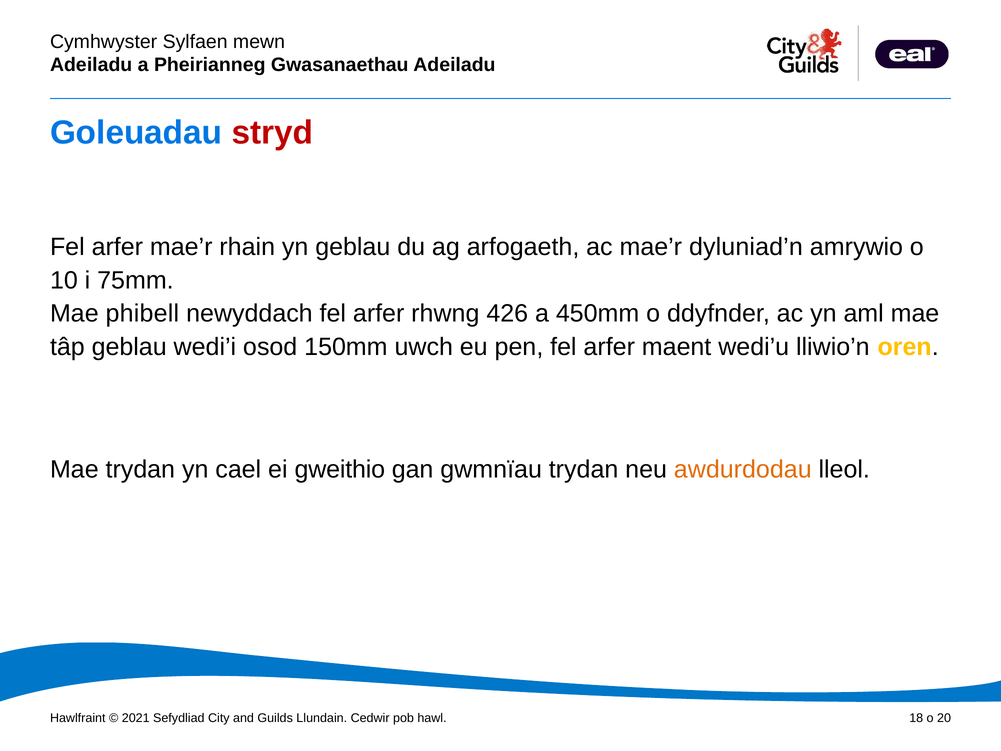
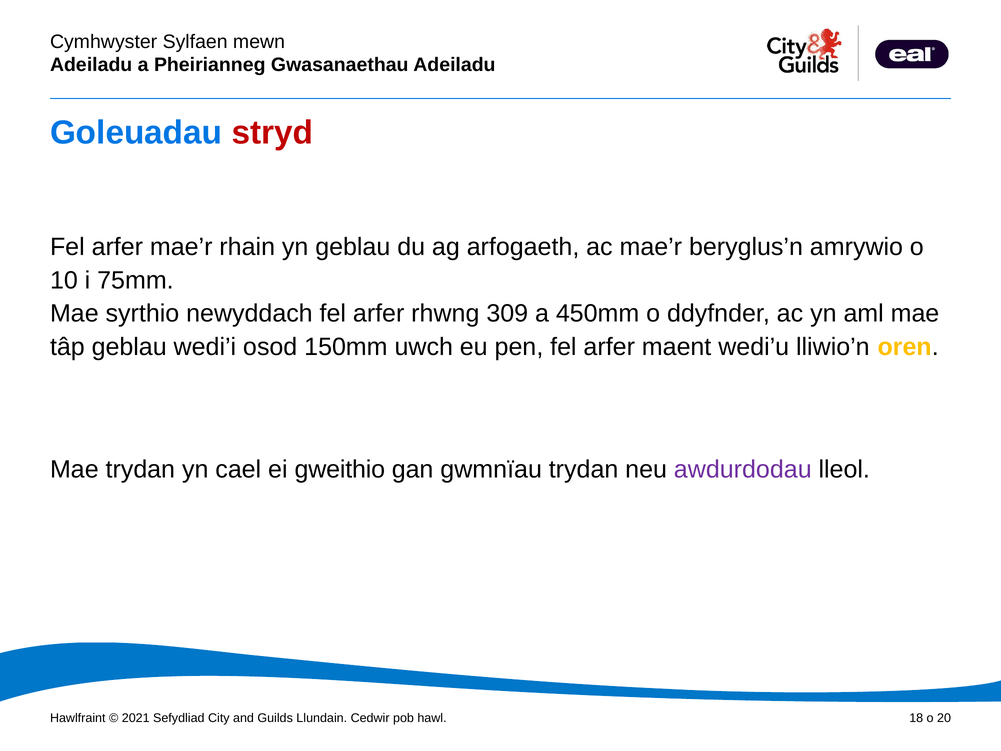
dyluniad’n: dyluniad’n -> beryglus’n
phibell: phibell -> syrthio
426: 426 -> 309
awdurdodau colour: orange -> purple
